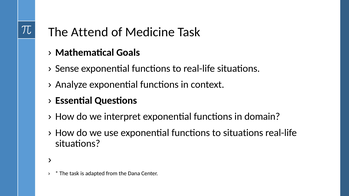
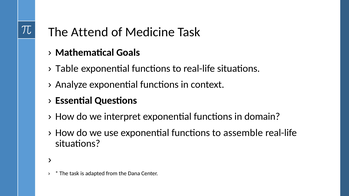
Sense: Sense -> Table
to situations: situations -> assemble
